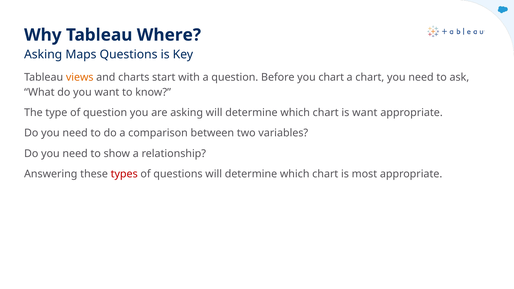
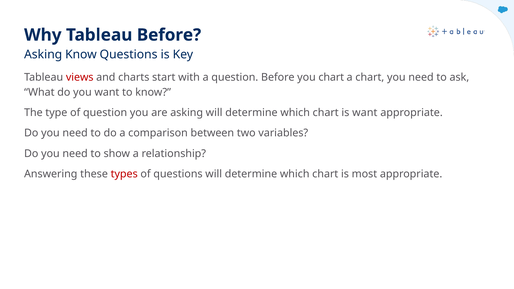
Tableau Where: Where -> Before
Asking Maps: Maps -> Know
views colour: orange -> red
